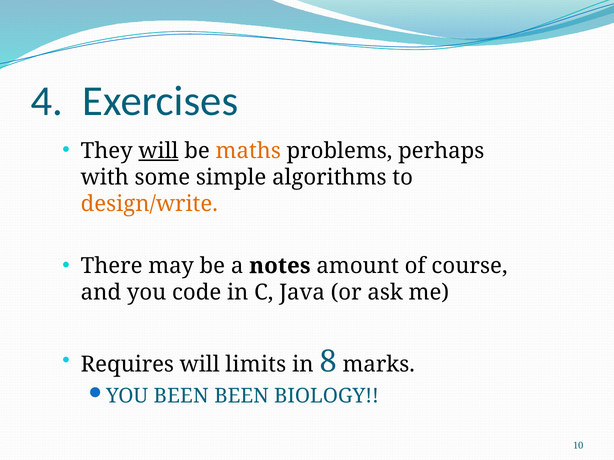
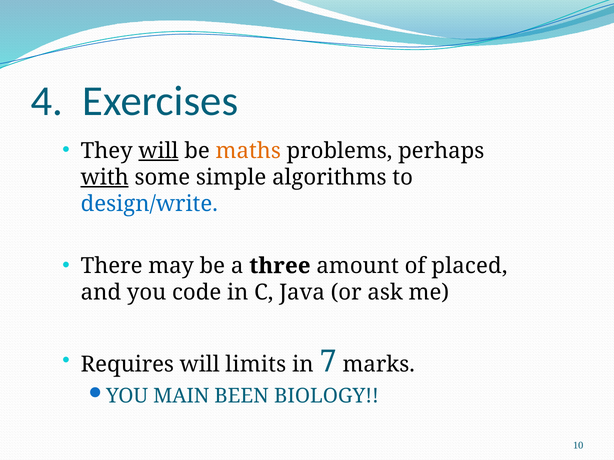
with underline: none -> present
design/write colour: orange -> blue
notes: notes -> three
course: course -> placed
8: 8 -> 7
YOU BEEN: BEEN -> MAIN
